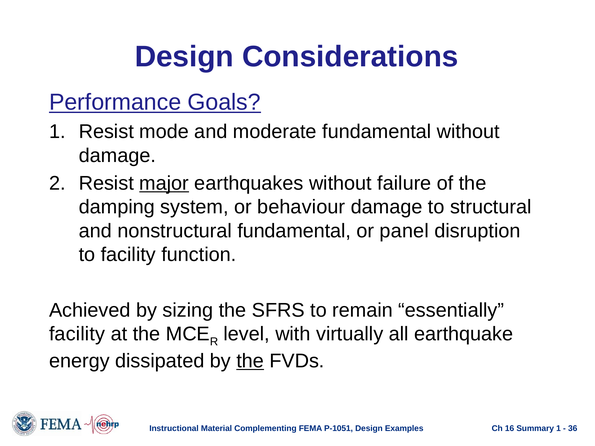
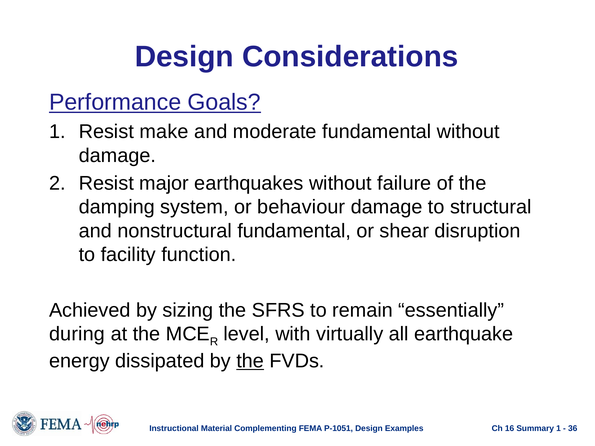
mode: mode -> make
major underline: present -> none
panel: panel -> shear
facility at (77, 334): facility -> during
